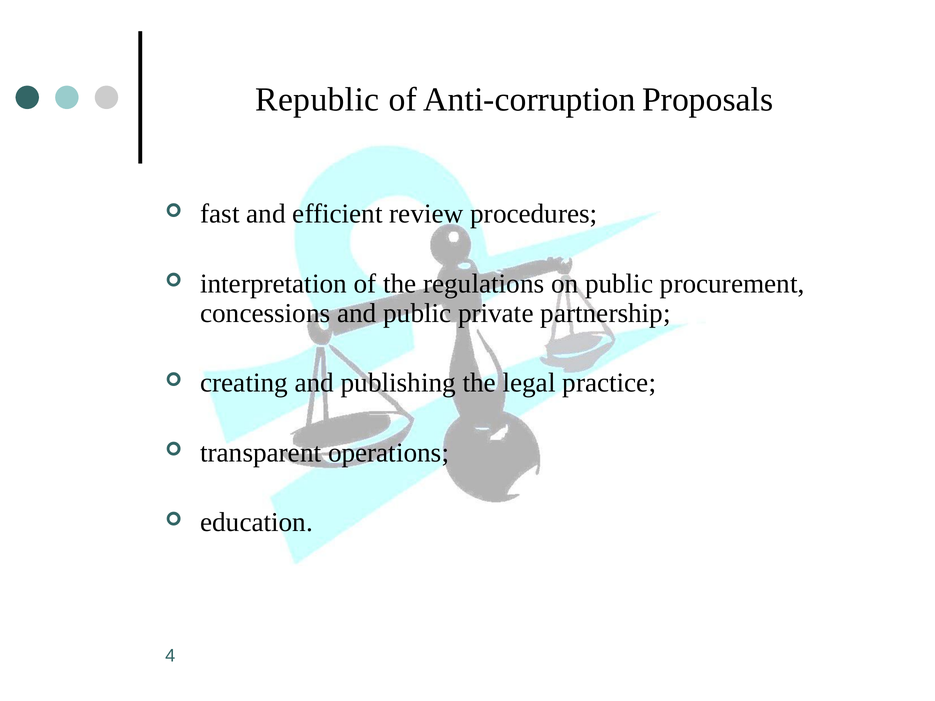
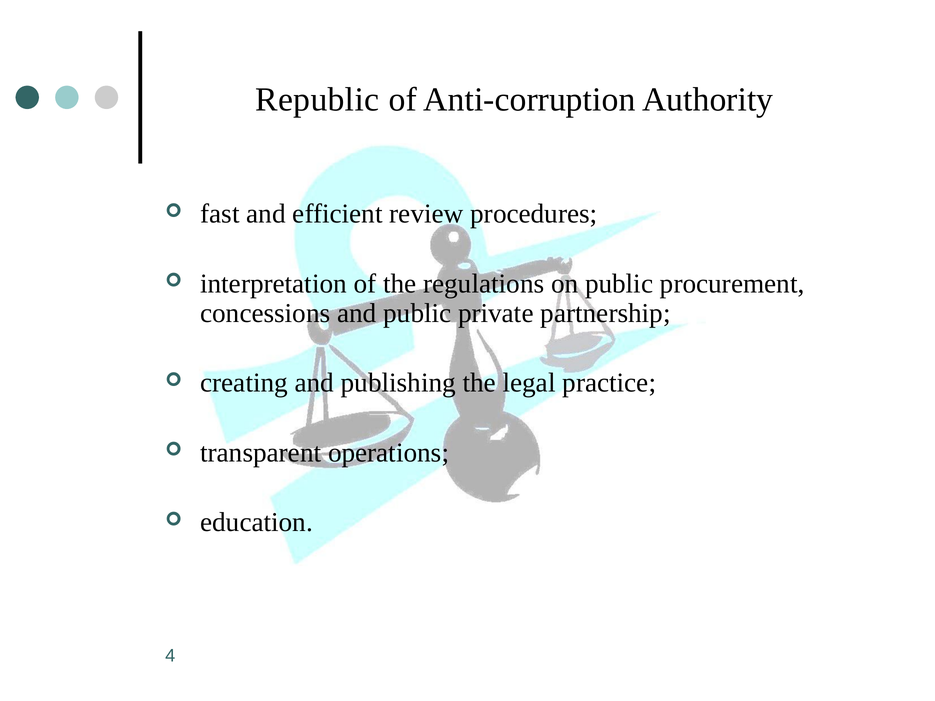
Proposals: Proposals -> Authority
